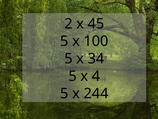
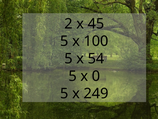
34: 34 -> 54
4: 4 -> 0
244: 244 -> 249
